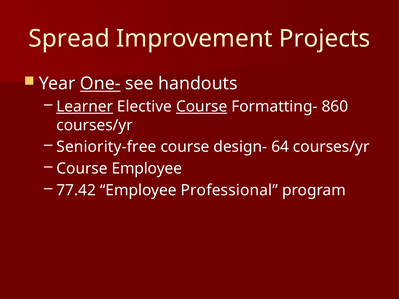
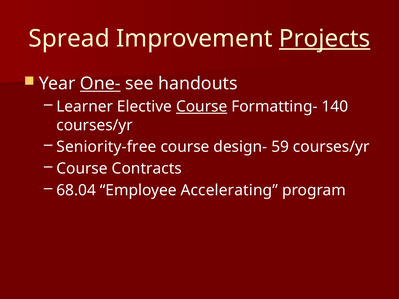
Projects underline: none -> present
Learner underline: present -> none
860: 860 -> 140
64: 64 -> 59
Course Employee: Employee -> Contracts
77.42: 77.42 -> 68.04
Professional: Professional -> Accelerating
